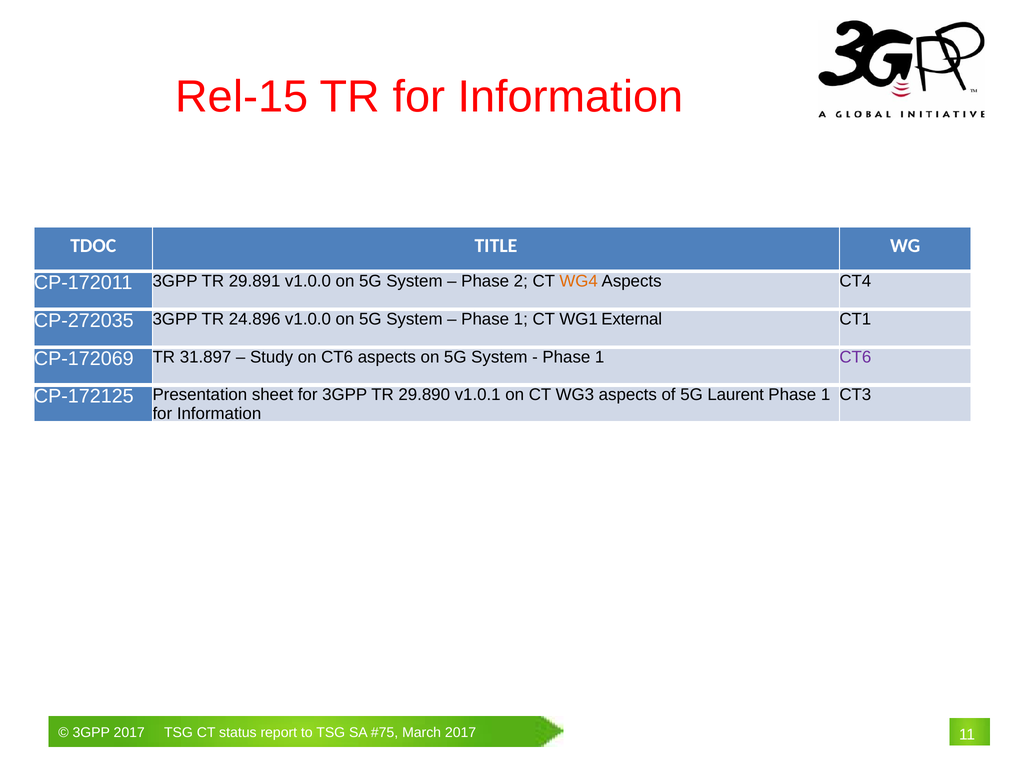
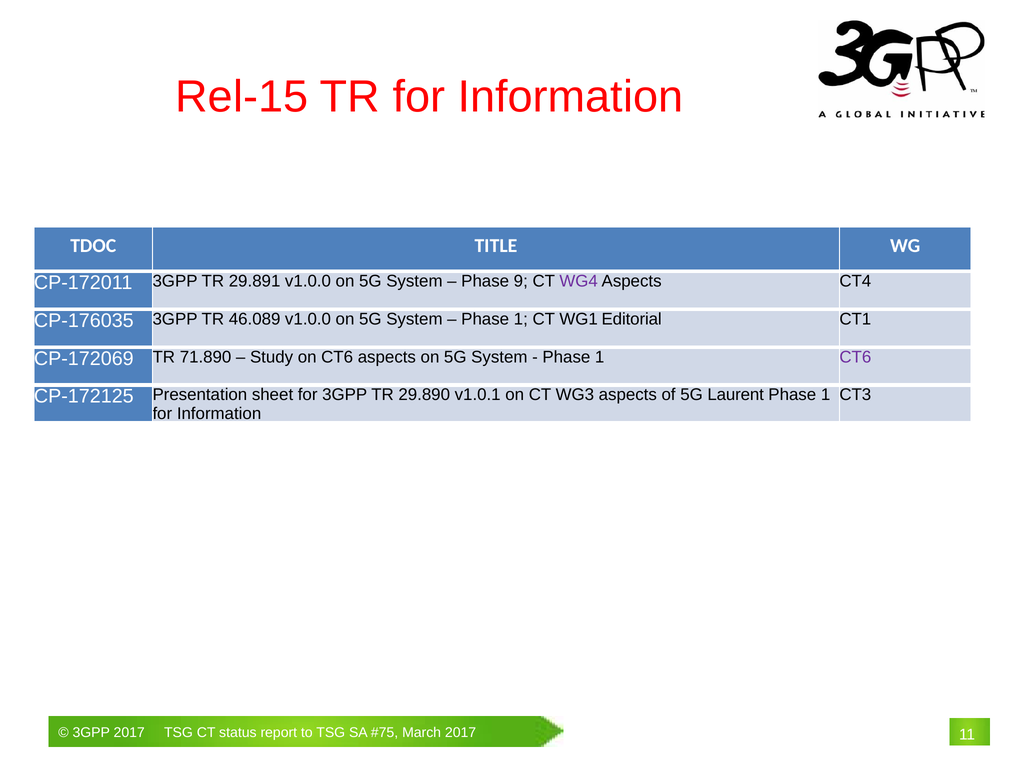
2: 2 -> 9
WG4 colour: orange -> purple
CP-272035: CP-272035 -> CP-176035
24.896: 24.896 -> 46.089
External: External -> Editorial
31.897: 31.897 -> 71.890
